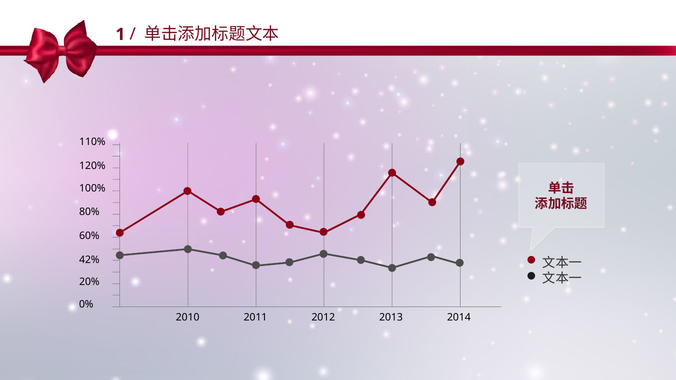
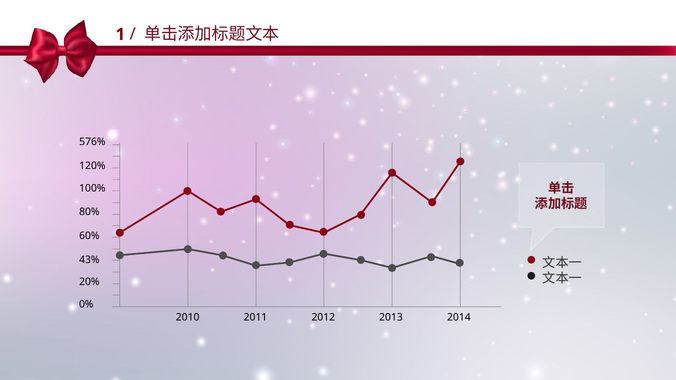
110%: 110% -> 576%
42%: 42% -> 43%
